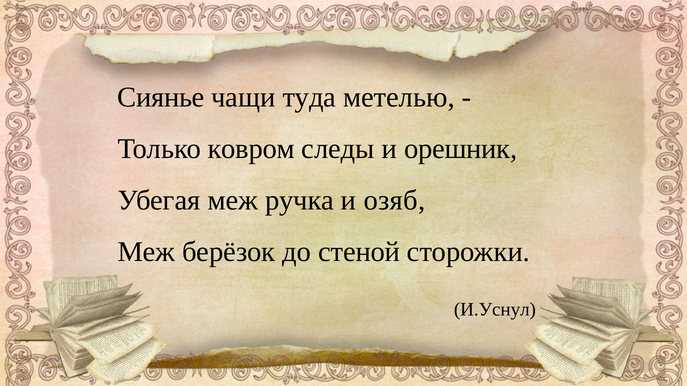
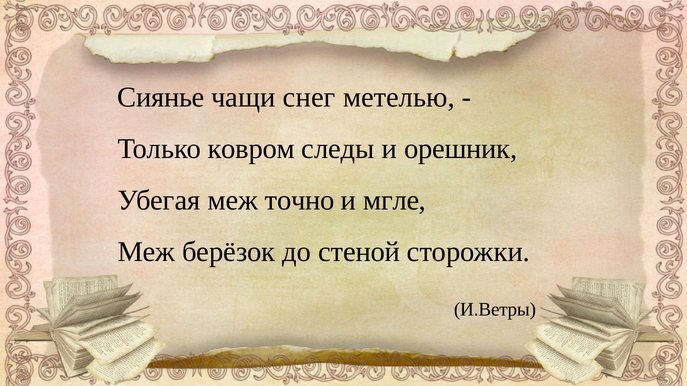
туда: туда -> снег
ручка: ручка -> точно
озяб: озяб -> мгле
И.Уснул: И.Уснул -> И.Ветры
